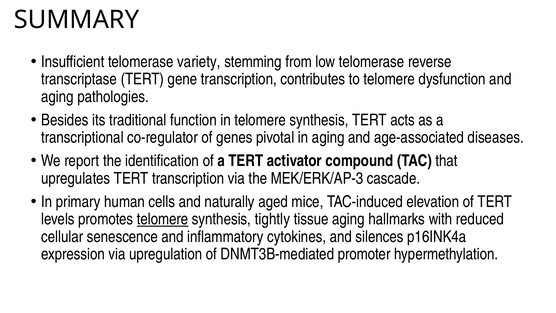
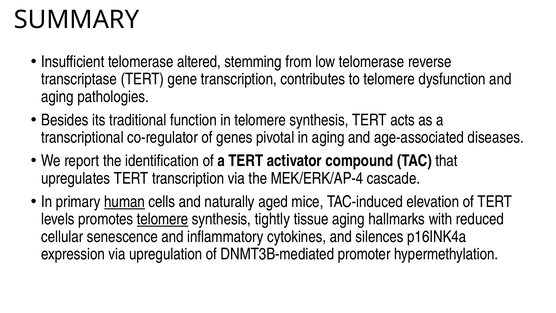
variety: variety -> altered
MEK/ERK/AP-3: MEK/ERK/AP-3 -> MEK/ERK/AP-4
human underline: none -> present
